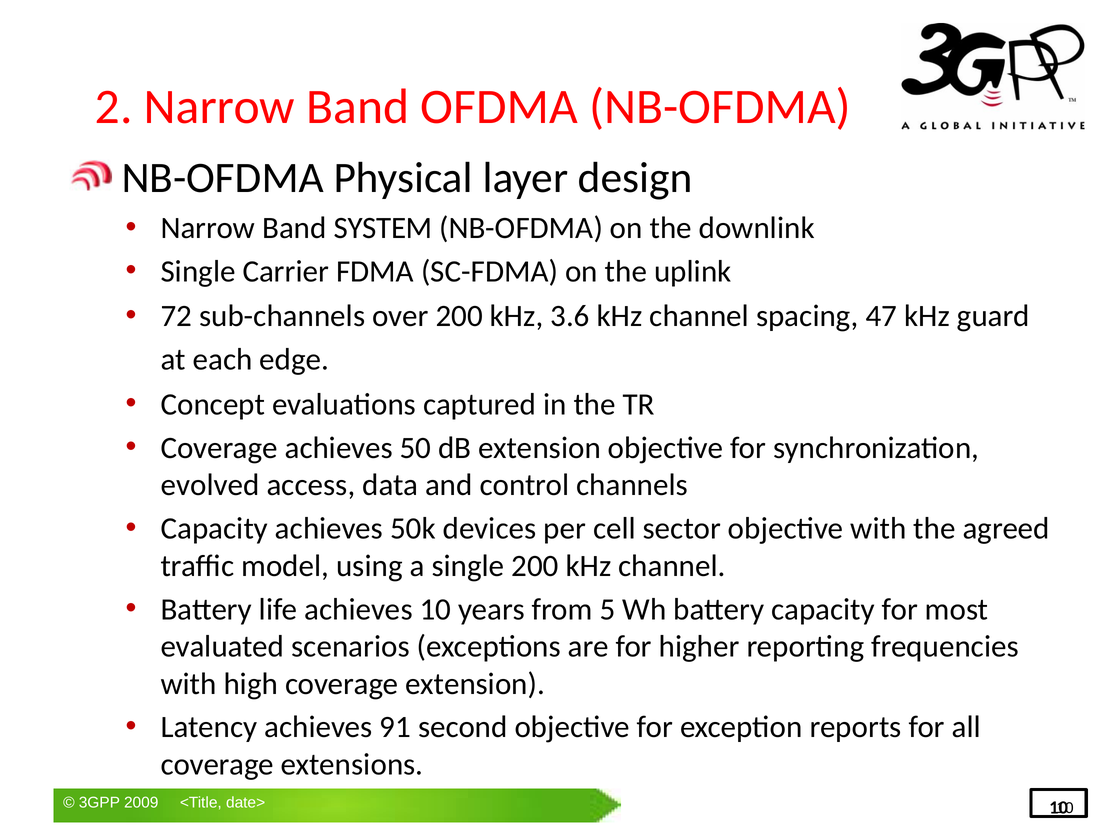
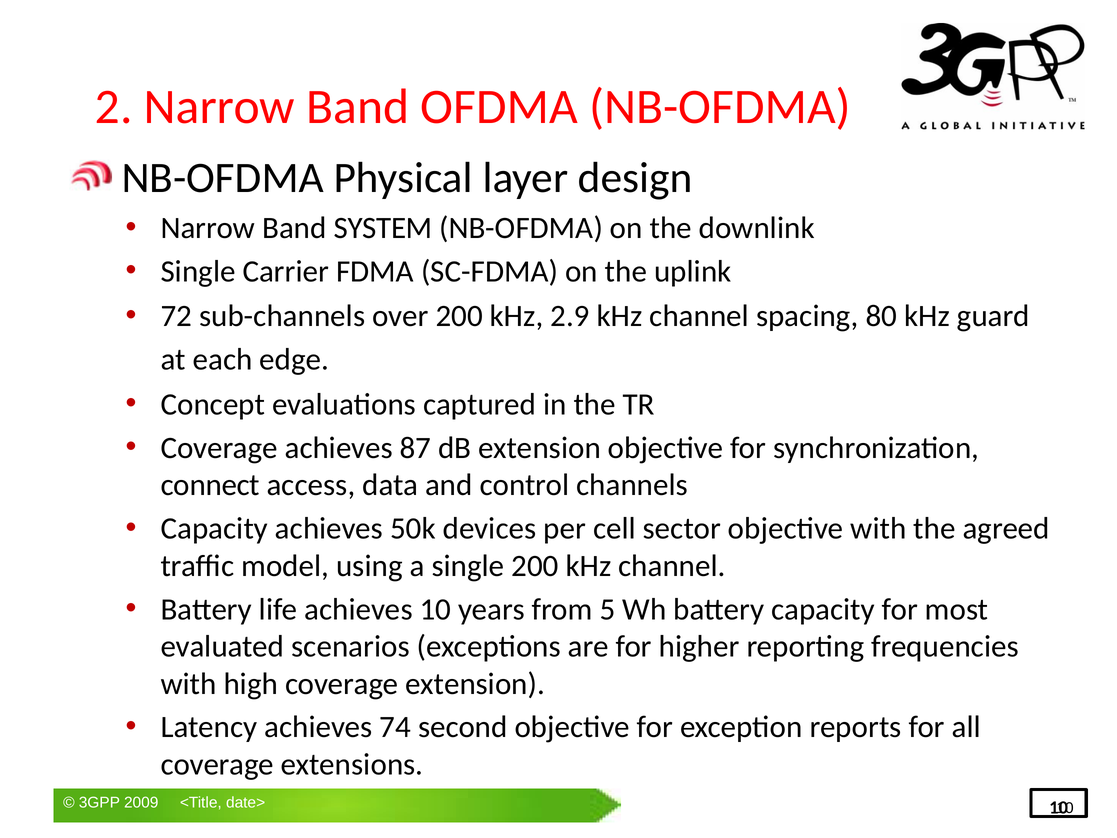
3.6: 3.6 -> 2.9
47: 47 -> 80
50: 50 -> 87
evolved: evolved -> connect
91: 91 -> 74
